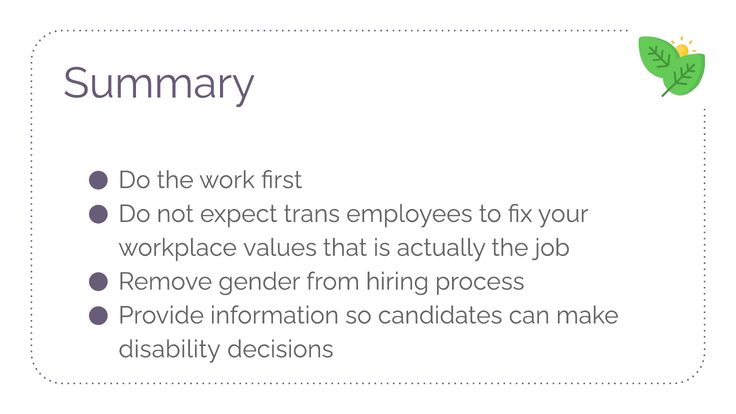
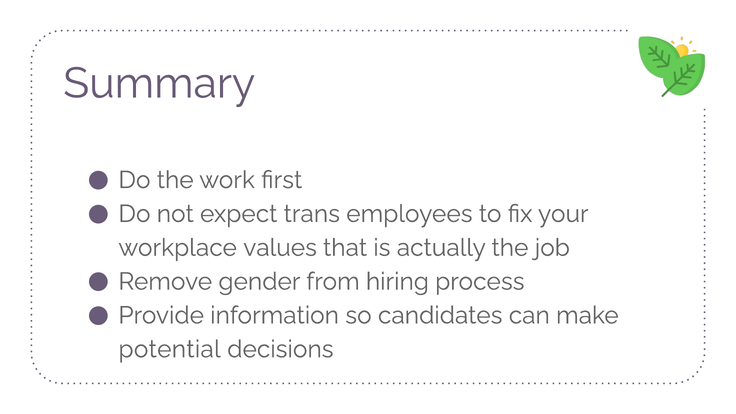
disability: disability -> potential
